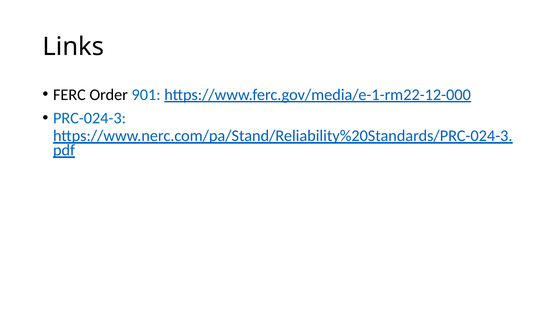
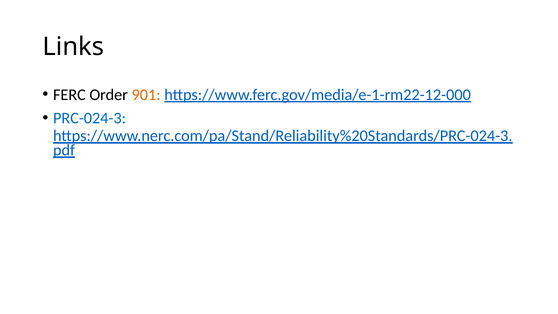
901 colour: blue -> orange
